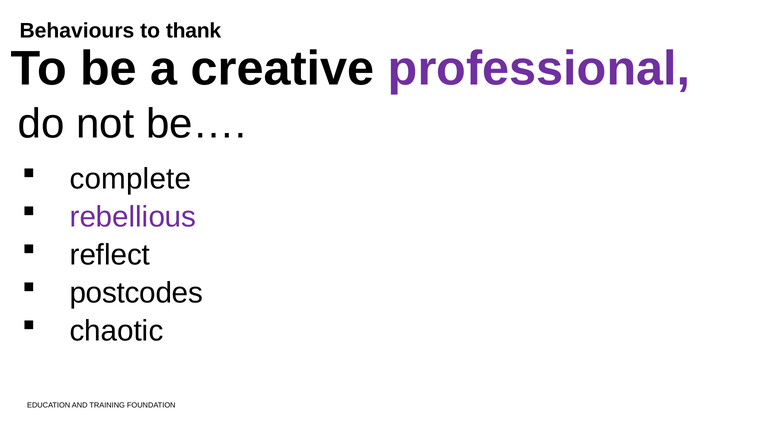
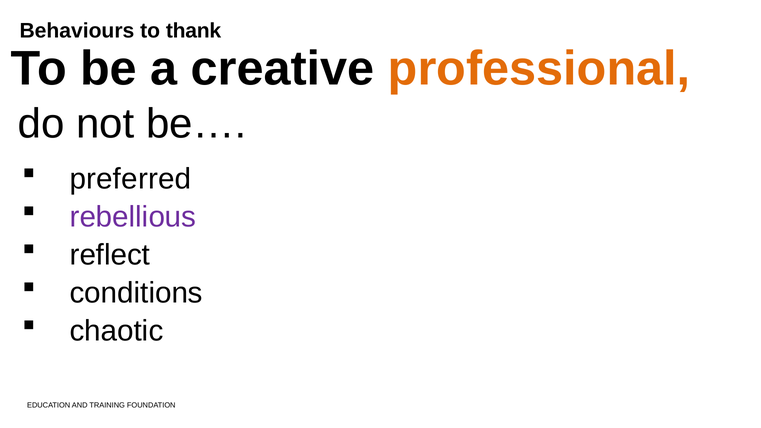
professional colour: purple -> orange
complete: complete -> preferred
postcodes: postcodes -> conditions
